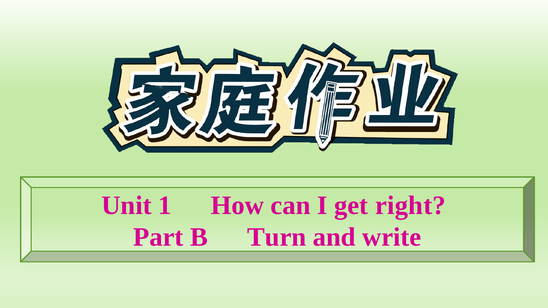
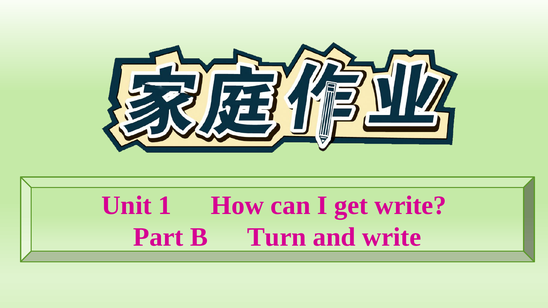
get right: right -> write
